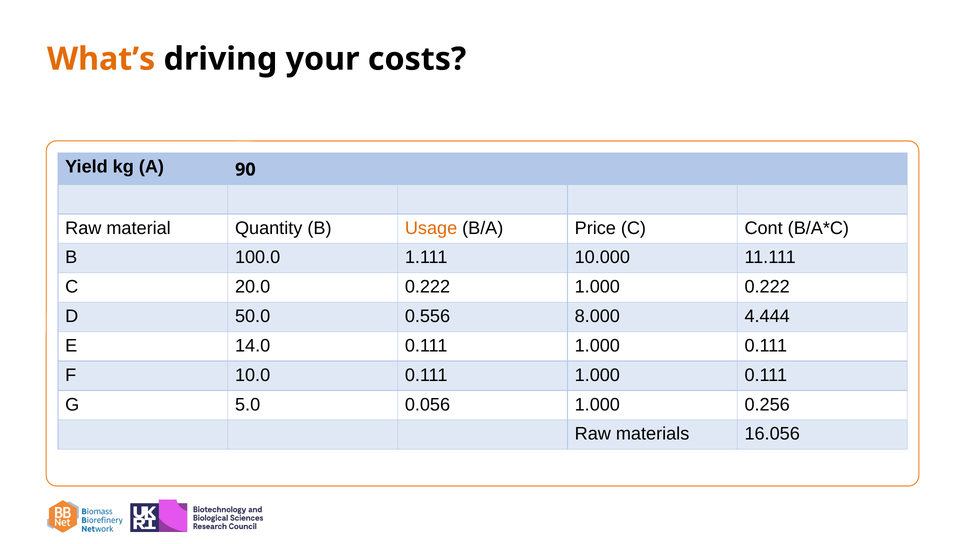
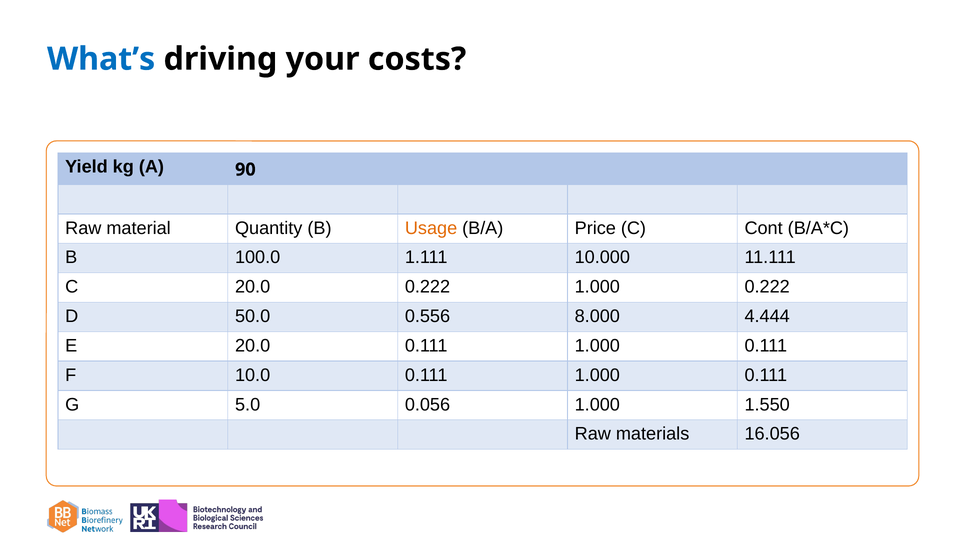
What’s colour: orange -> blue
E 14.0: 14.0 -> 20.0
0.256: 0.256 -> 1.550
